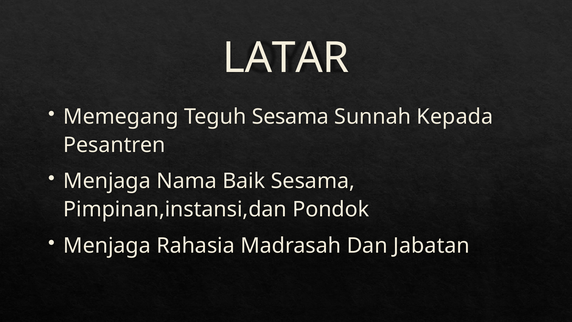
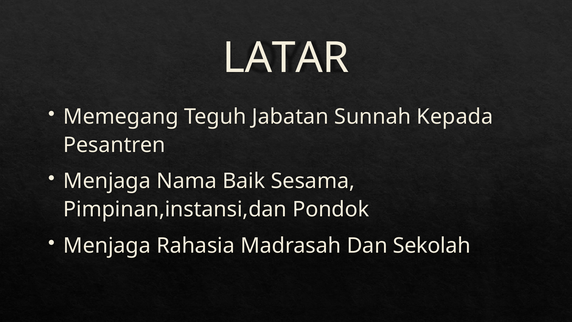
Teguh Sesama: Sesama -> Jabatan
Jabatan: Jabatan -> Sekolah
